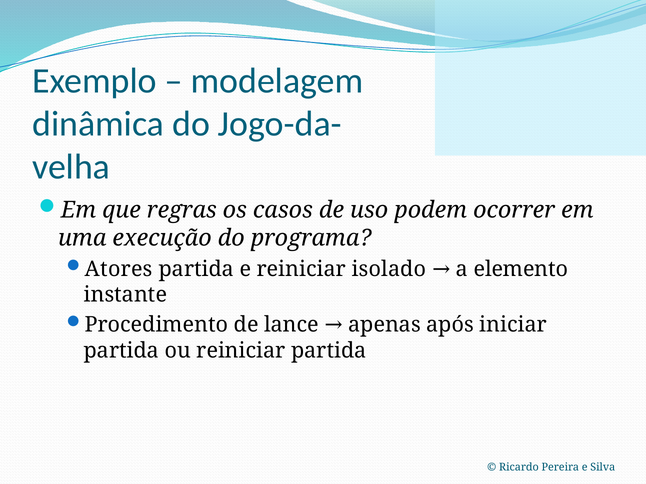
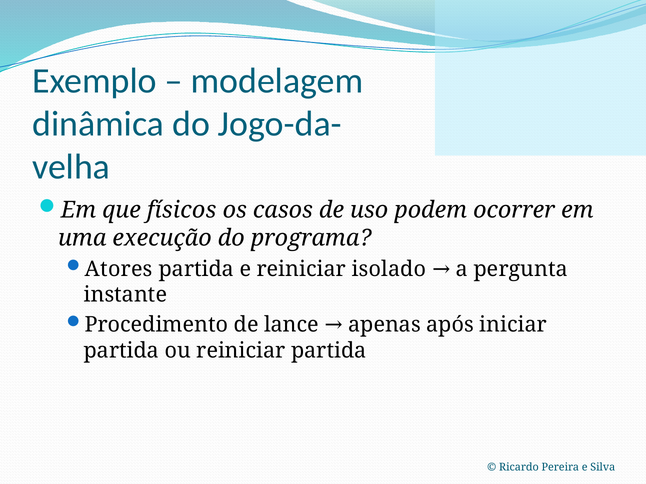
regras: regras -> físicos
elemento: elemento -> pergunta
